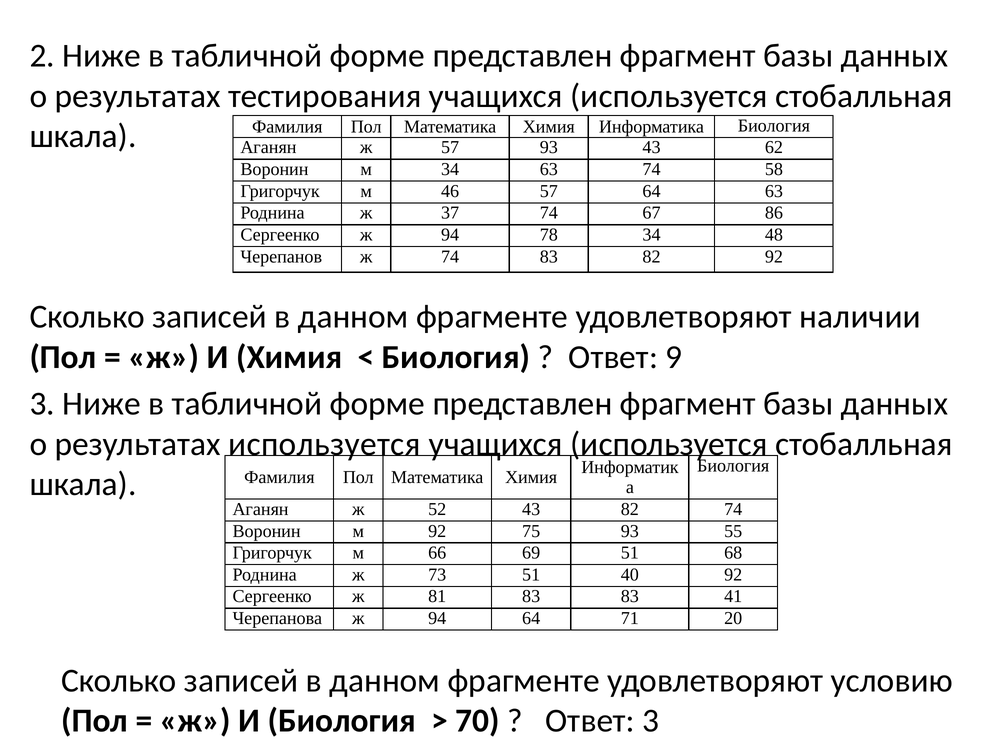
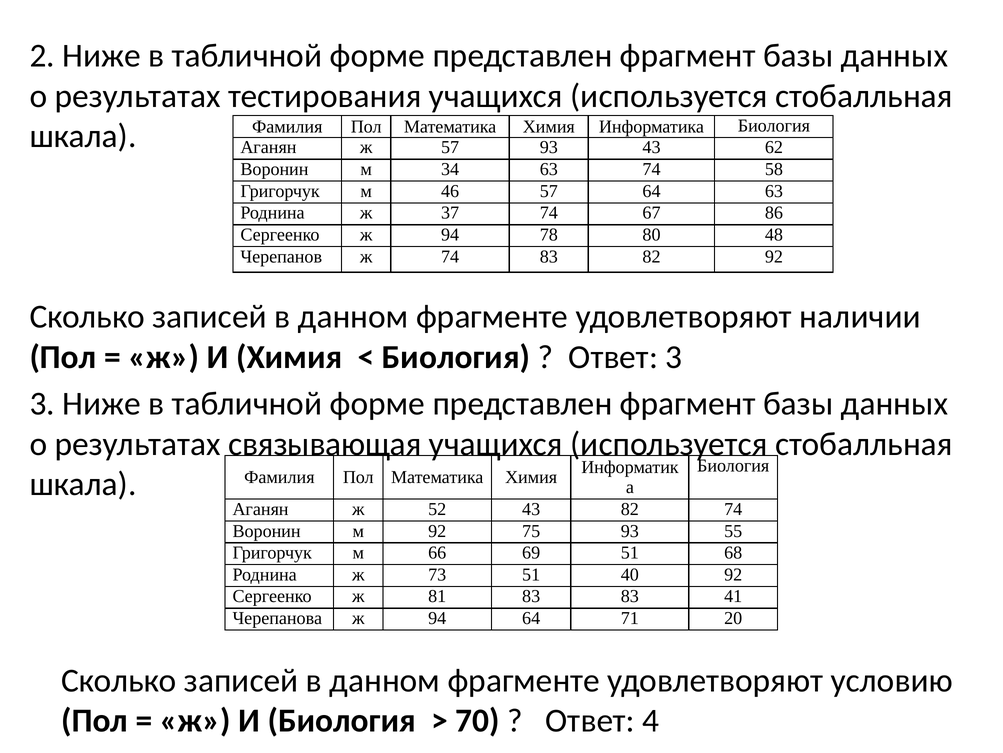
78 34: 34 -> 80
Ответ 9: 9 -> 3
результатах используется: используется -> связывающая
Ответ 3: 3 -> 4
